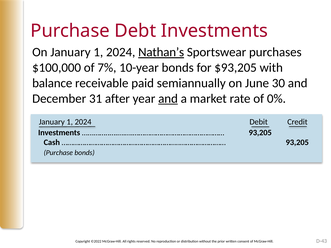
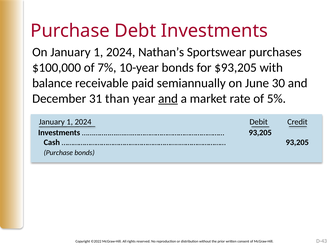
Nathan’s underline: present -> none
after: after -> than
0%: 0% -> 5%
